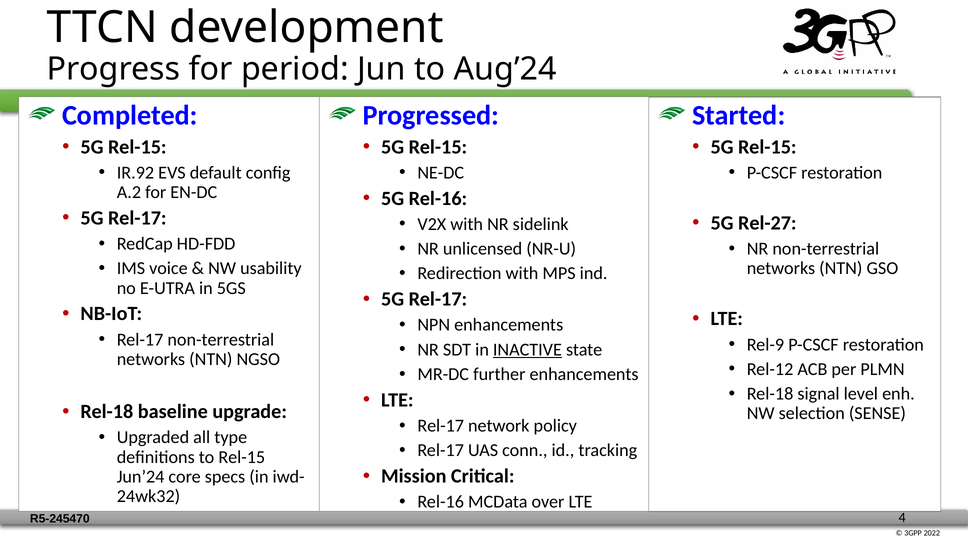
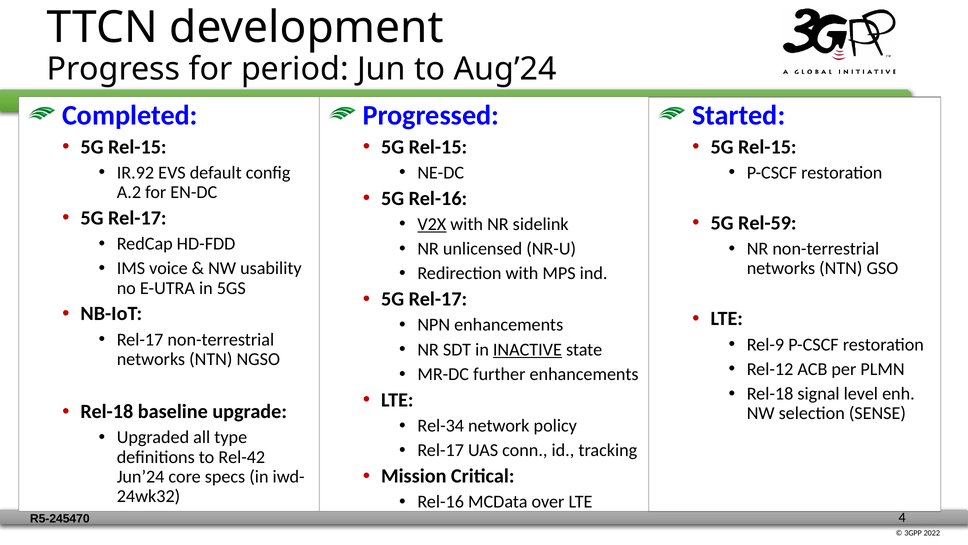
Rel-27: Rel-27 -> Rel-59
V2X underline: none -> present
Rel-17 at (441, 425): Rel-17 -> Rel-34
to Rel-15: Rel-15 -> Rel-42
